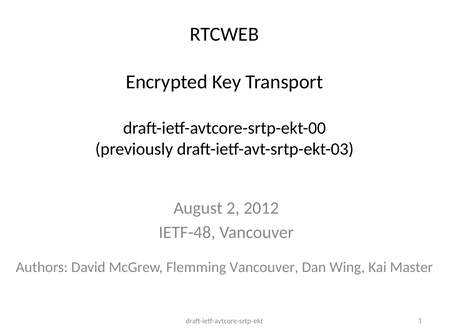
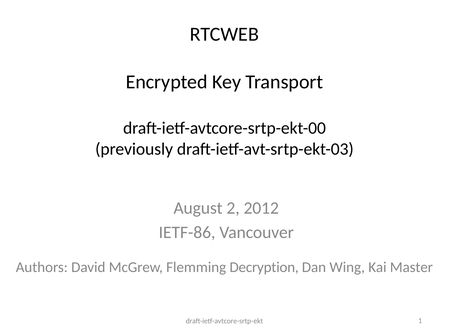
IETF-48: IETF-48 -> IETF-86
Flemming Vancouver: Vancouver -> Decryption
